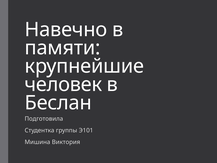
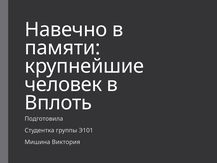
Беслан: Беслан -> Вплоть
